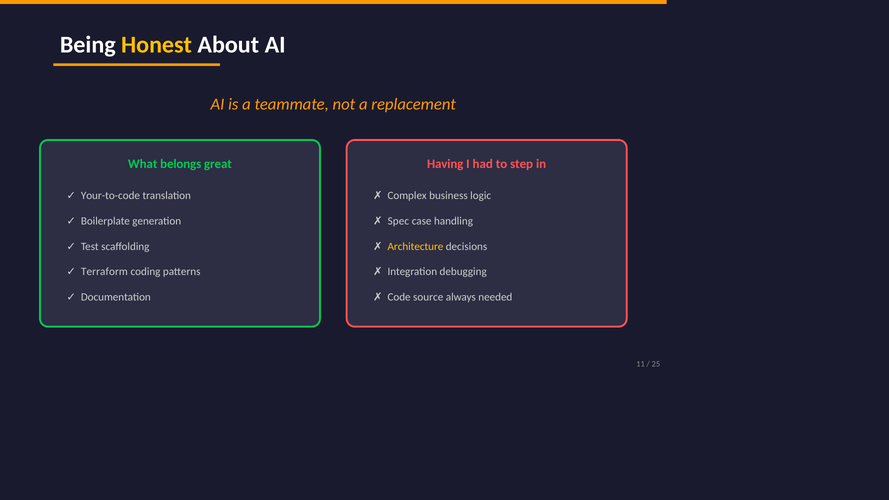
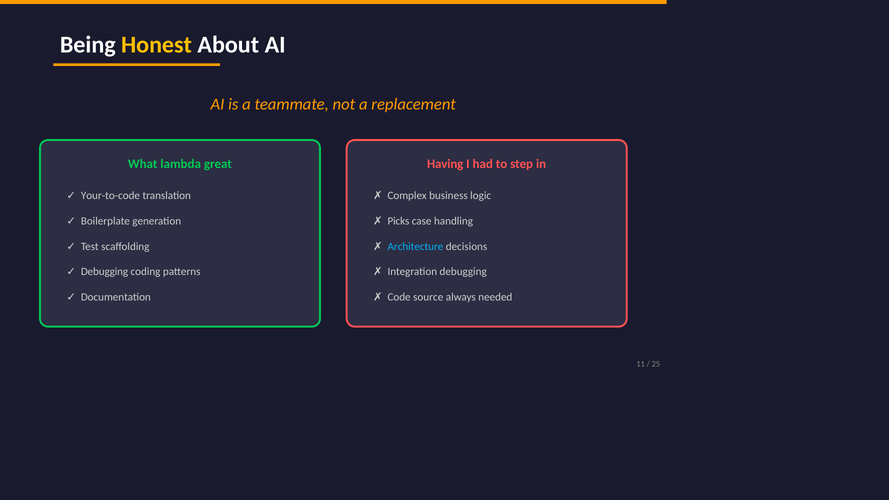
belongs: belongs -> lambda
Spec: Spec -> Picks
Architecture colour: yellow -> light blue
Terraform at (104, 272): Terraform -> Debugging
